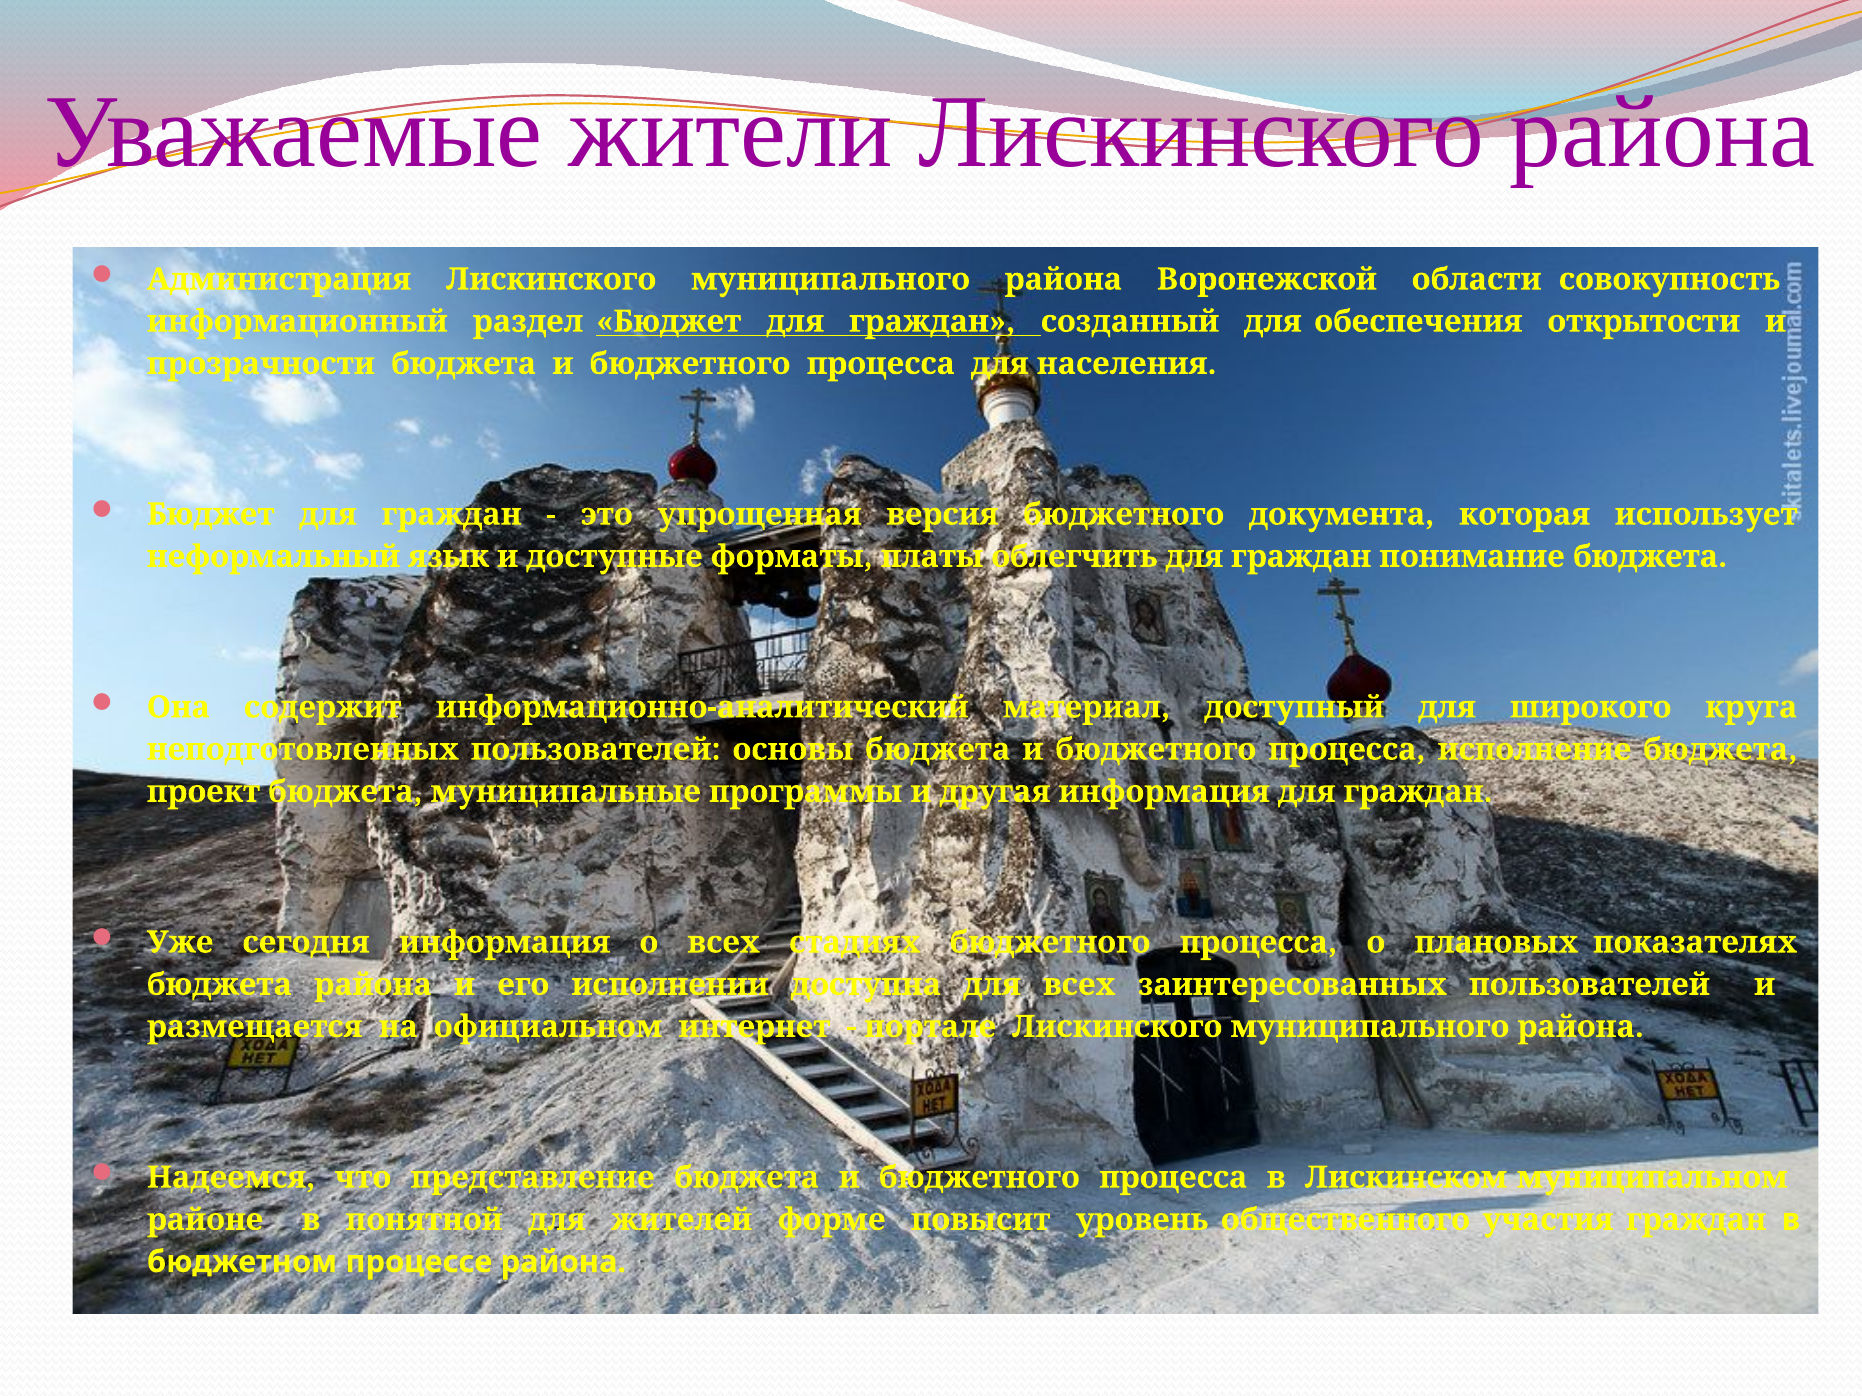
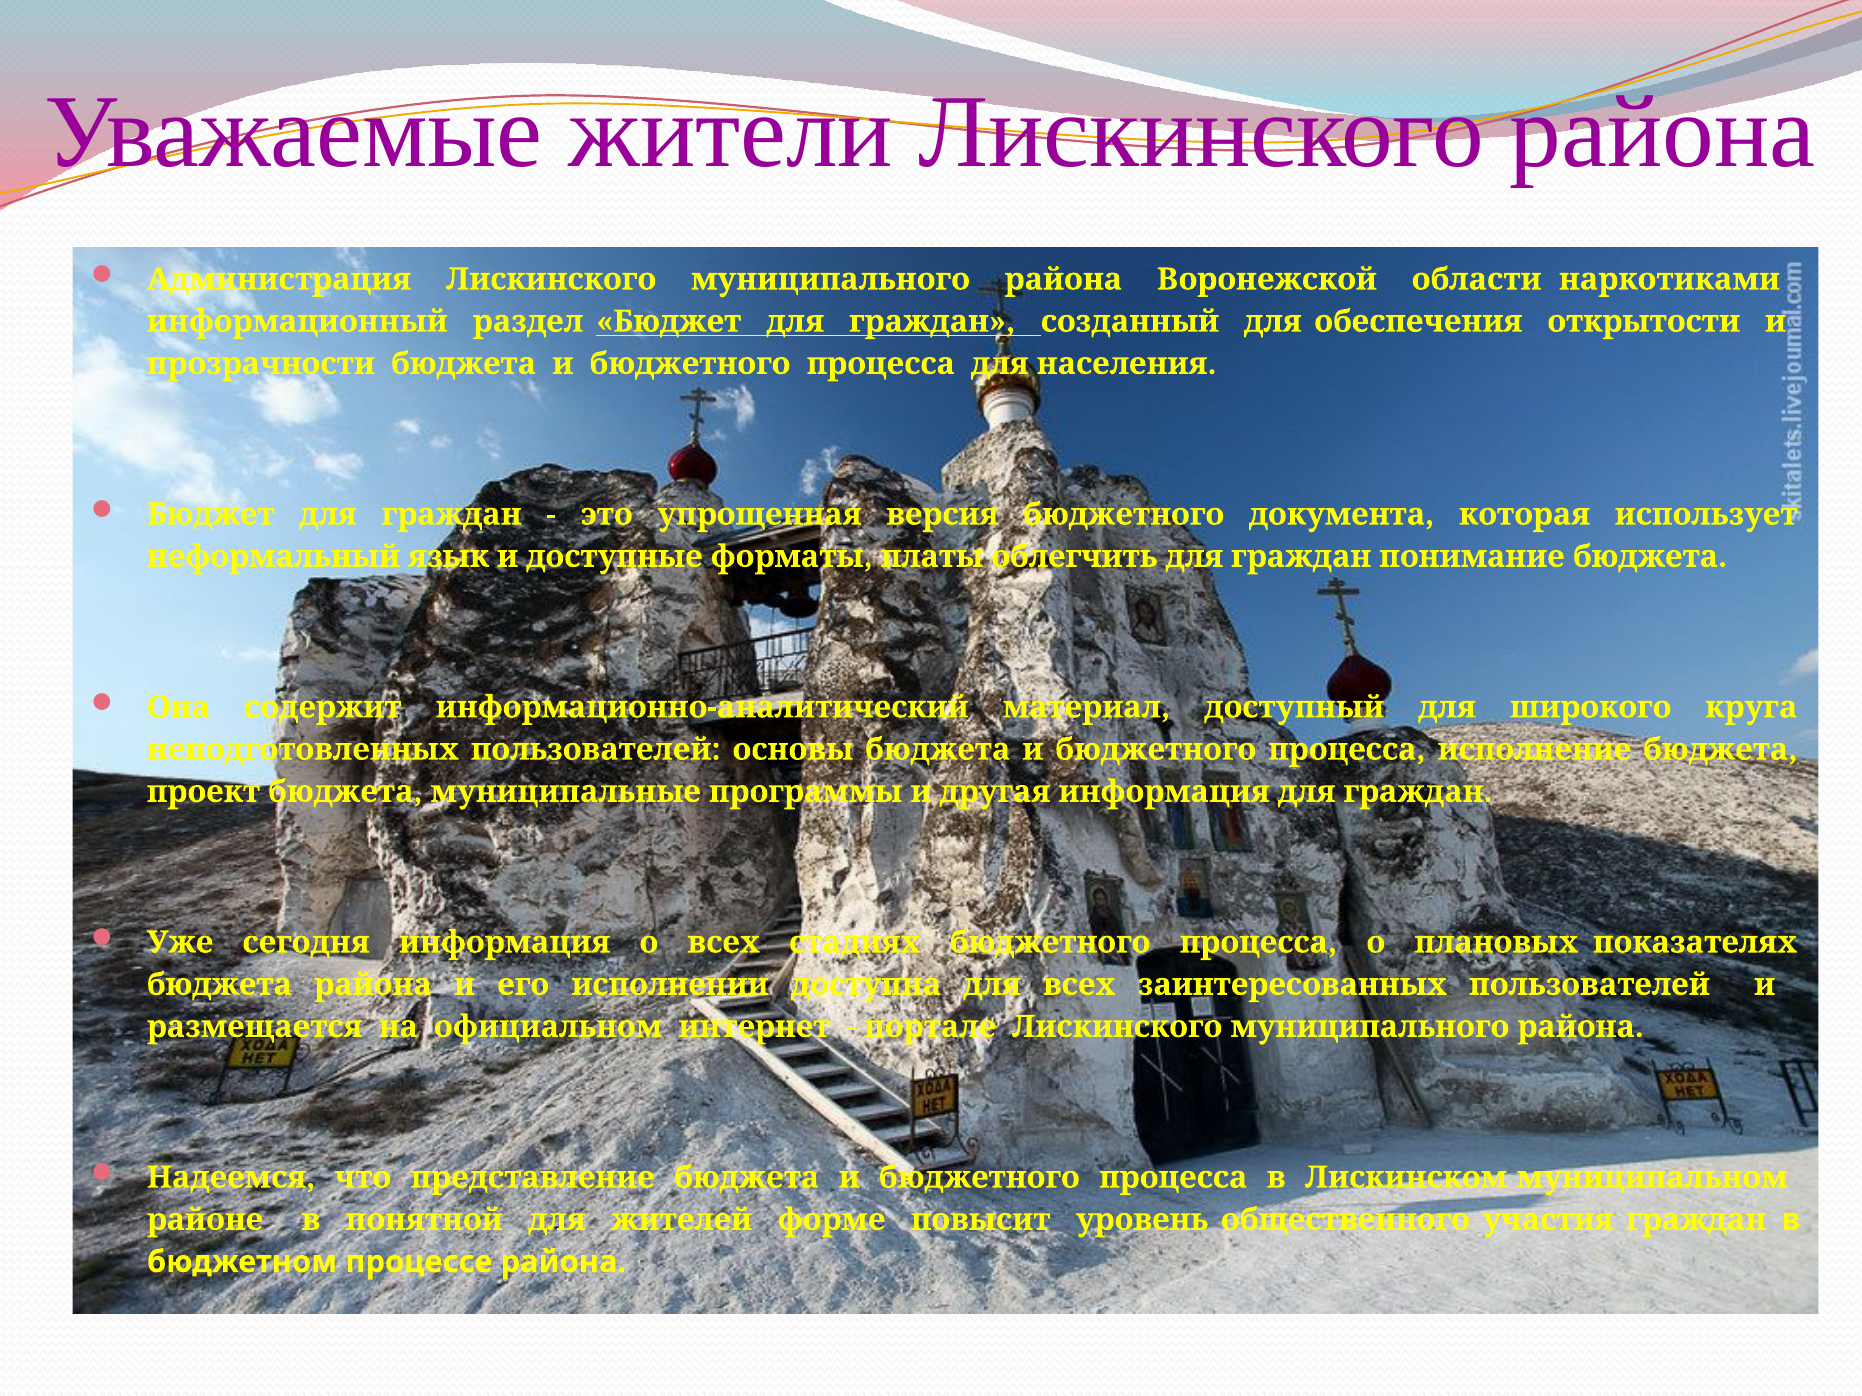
совокупность: совокупность -> наркотиками
